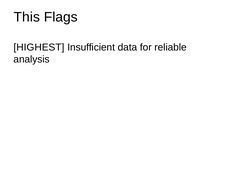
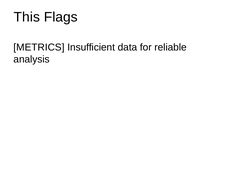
HIGHEST: HIGHEST -> METRICS
